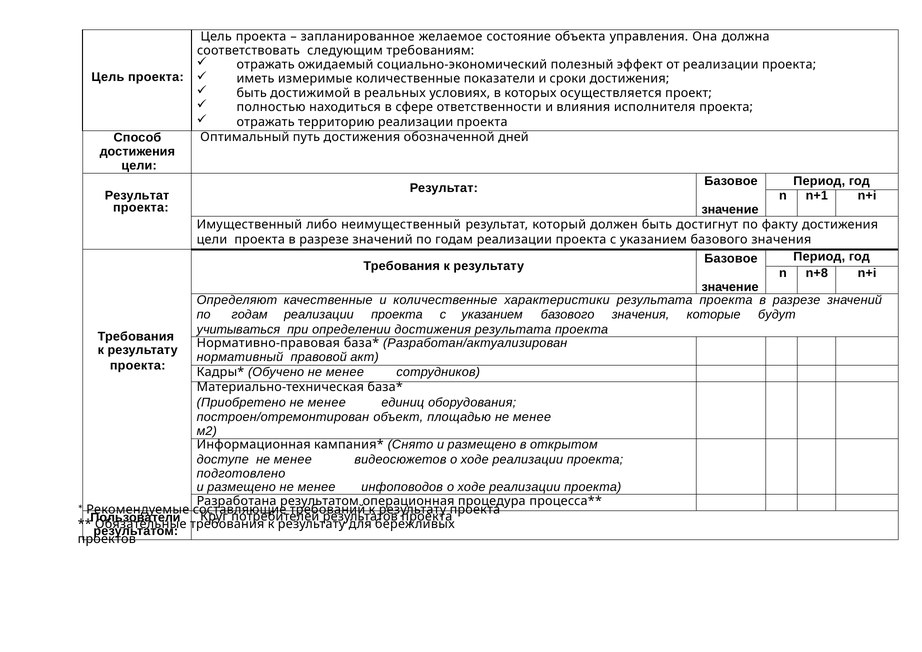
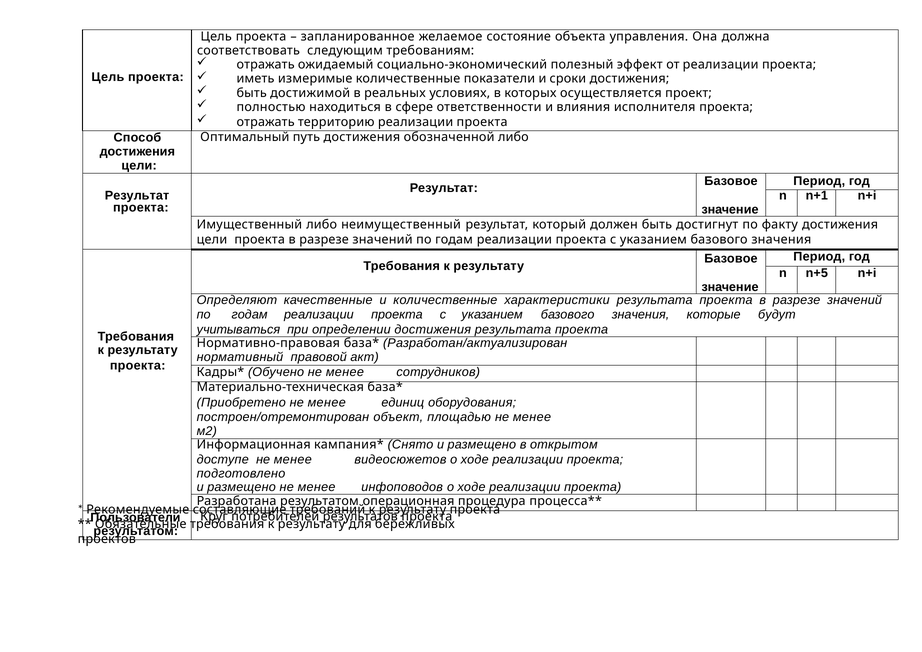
обозначенной дней: дней -> либо
n+8: n+8 -> n+5
